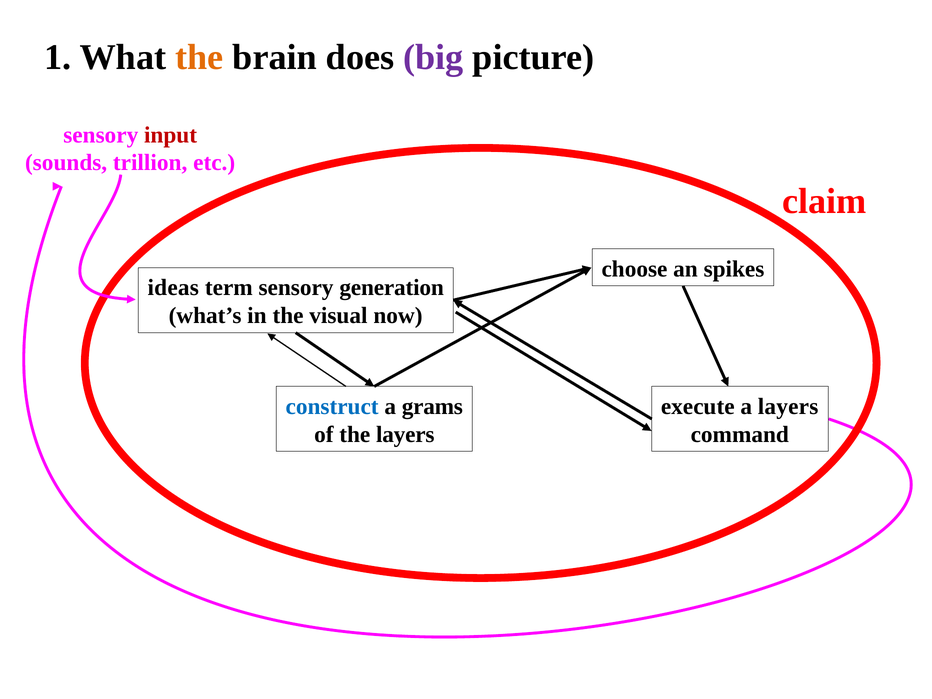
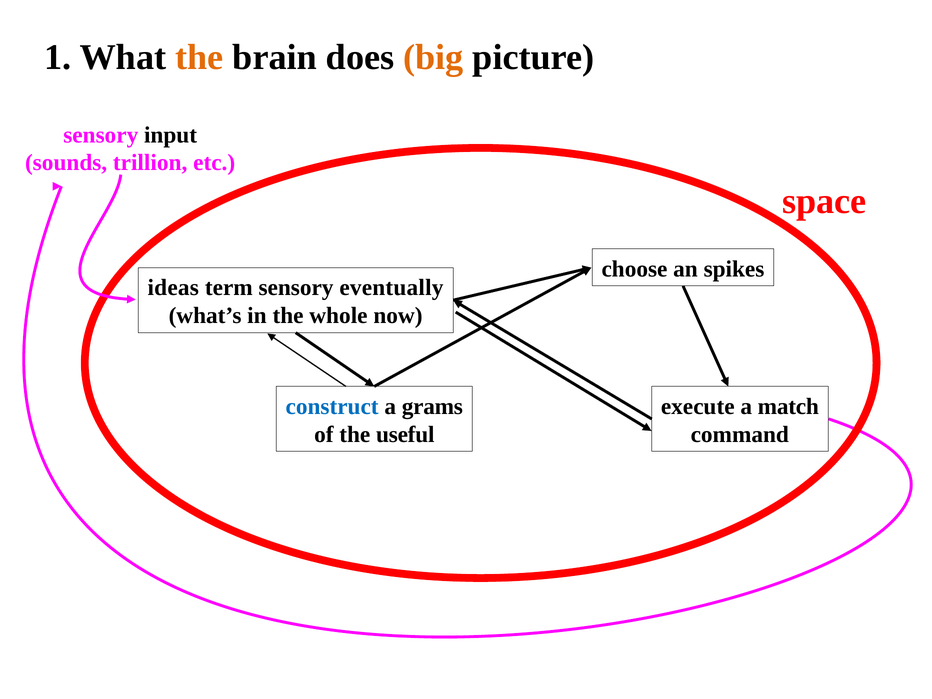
big colour: purple -> orange
input colour: red -> black
claim: claim -> space
generation: generation -> eventually
visual: visual -> whole
a layers: layers -> match
the layers: layers -> useful
